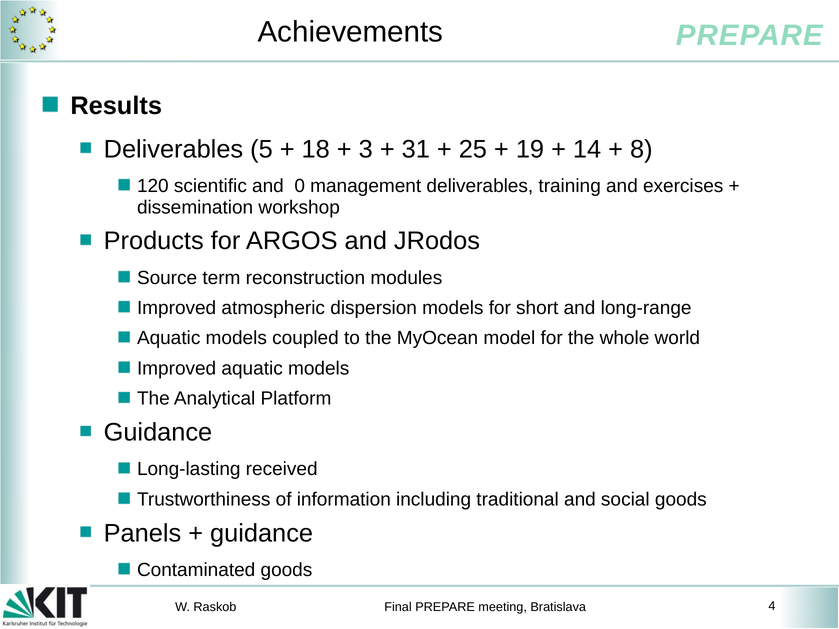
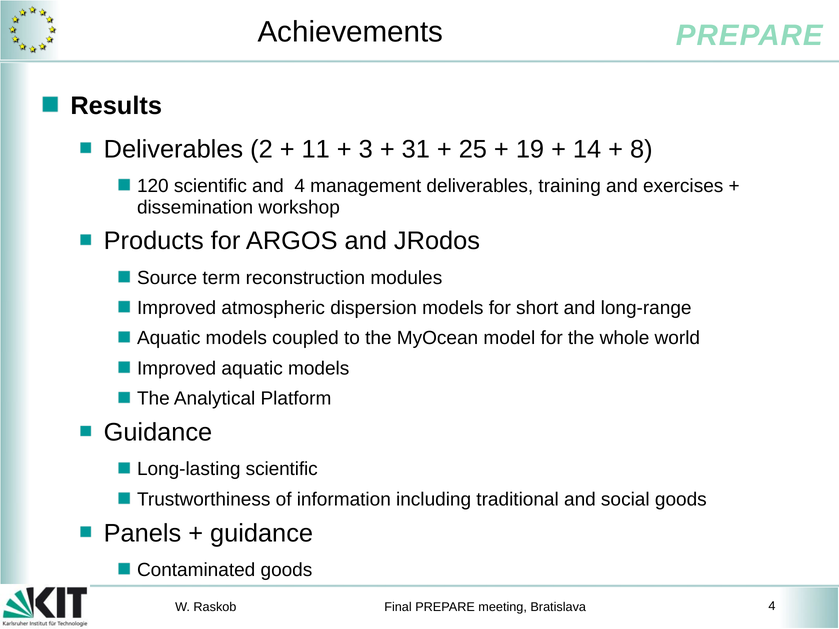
5: 5 -> 2
18: 18 -> 11
and 0: 0 -> 4
Long-lasting received: received -> scientific
